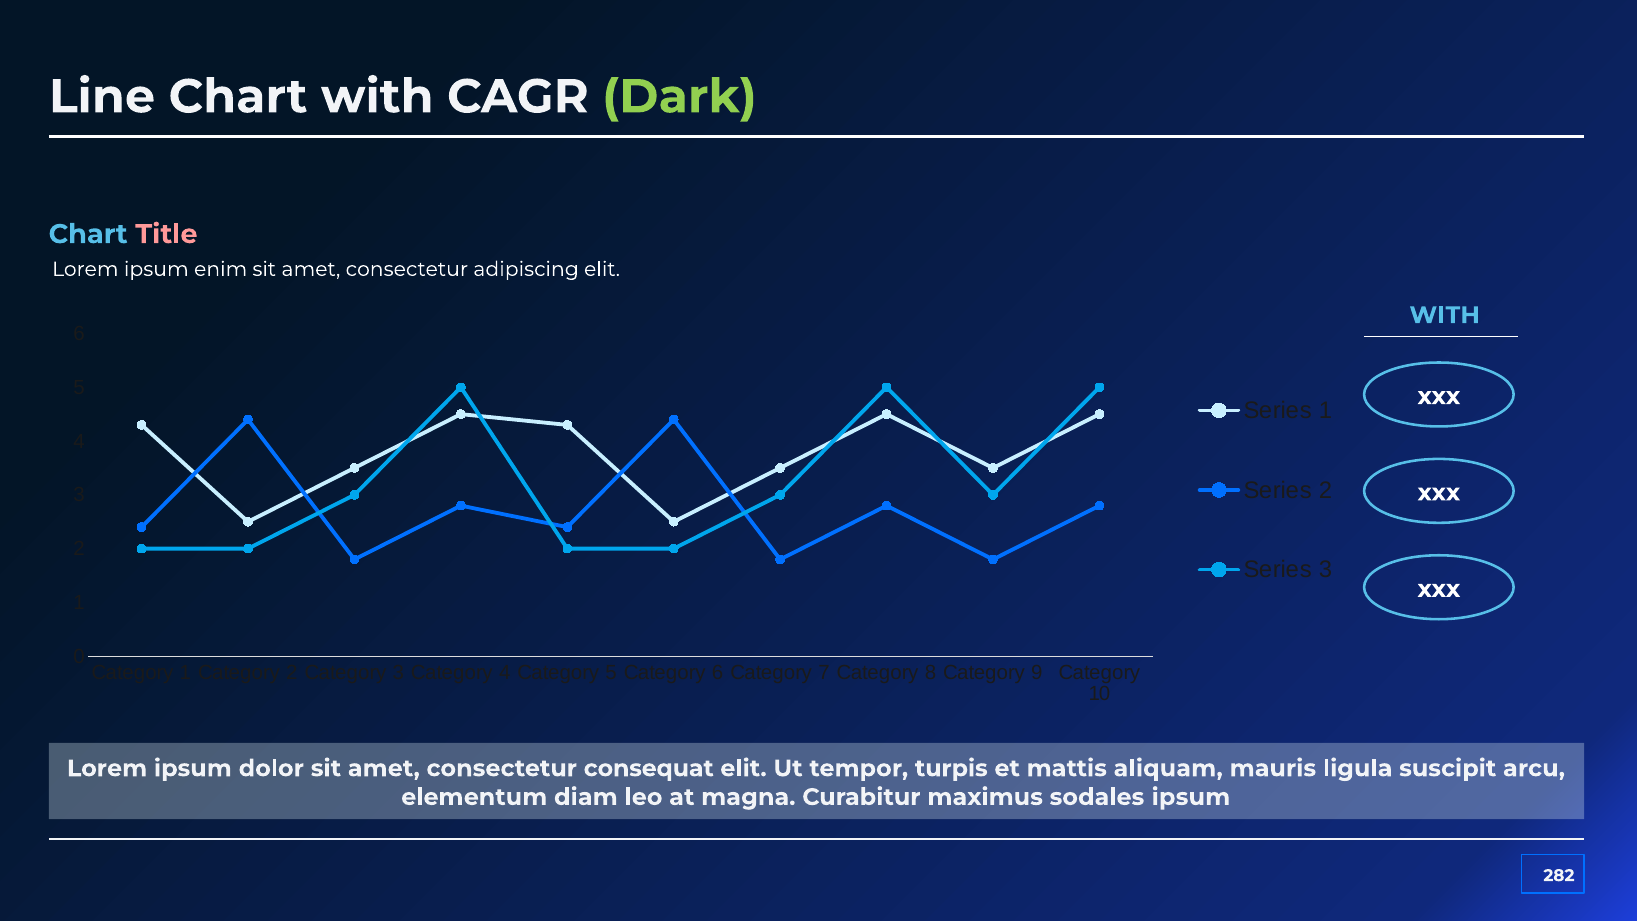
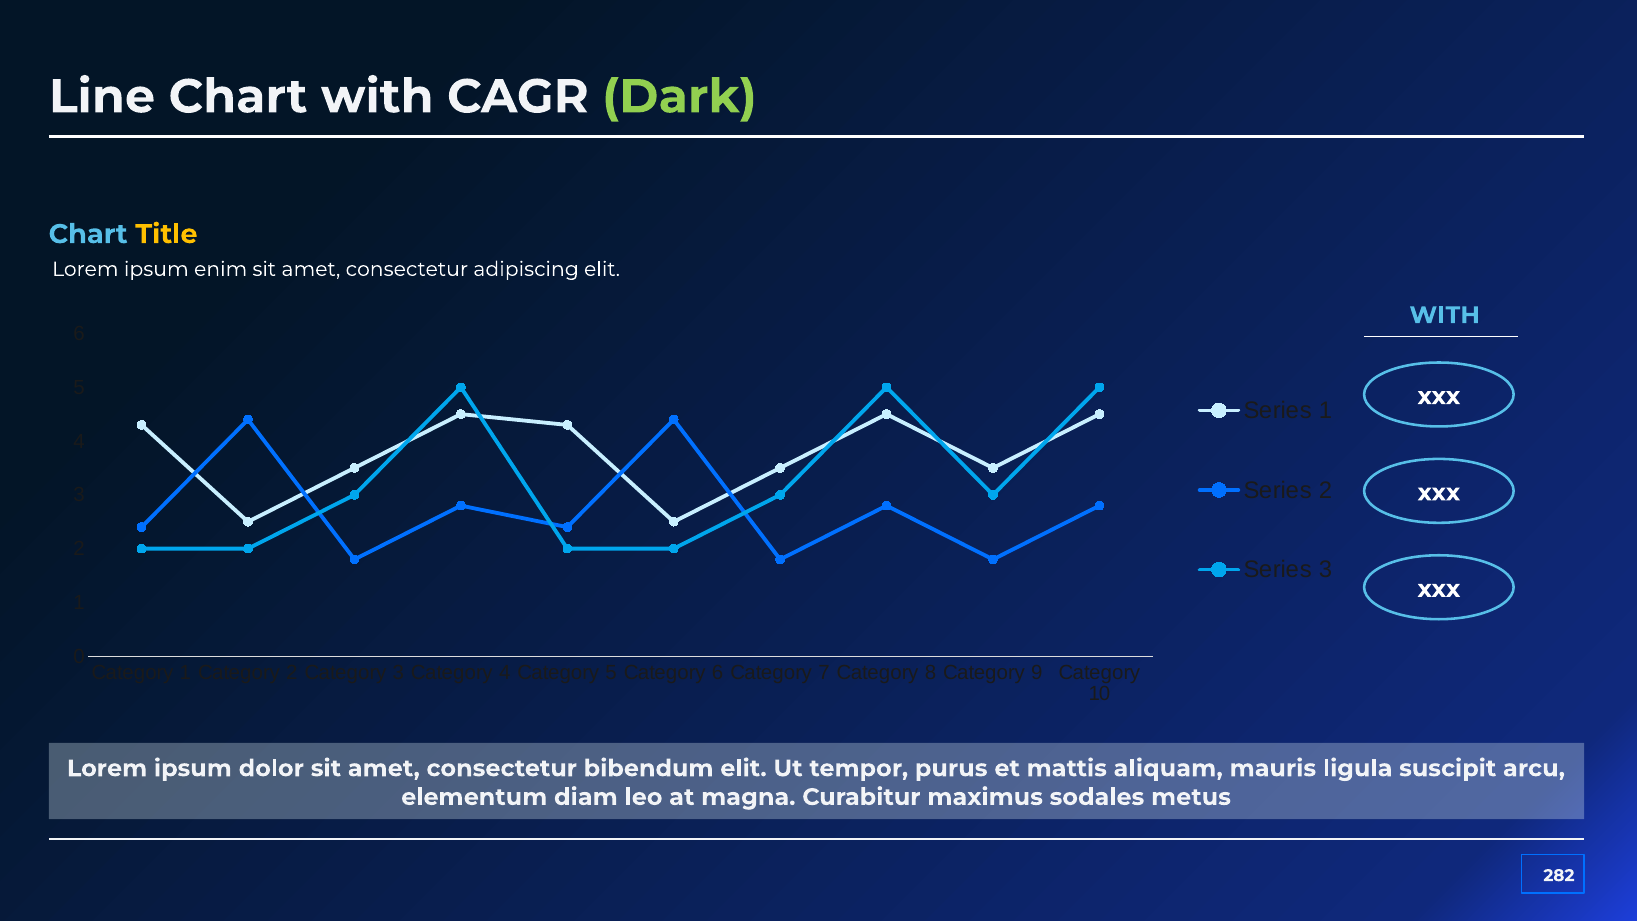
Title colour: pink -> yellow
consequat: consequat -> bibendum
turpis: turpis -> purus
sodales ipsum: ipsum -> metus
